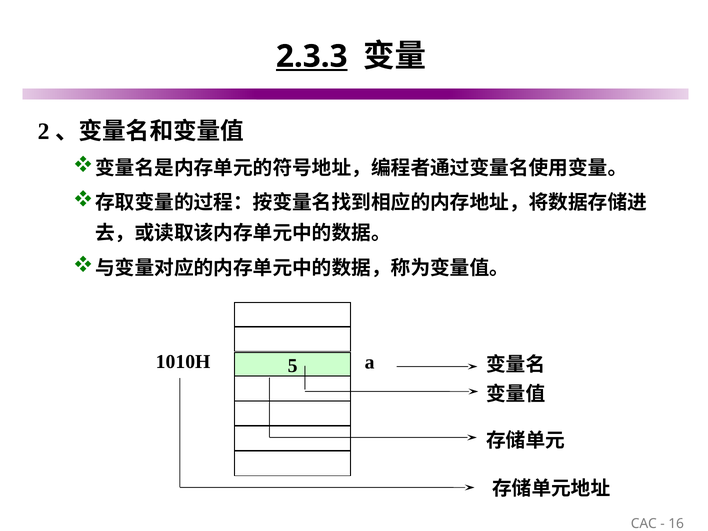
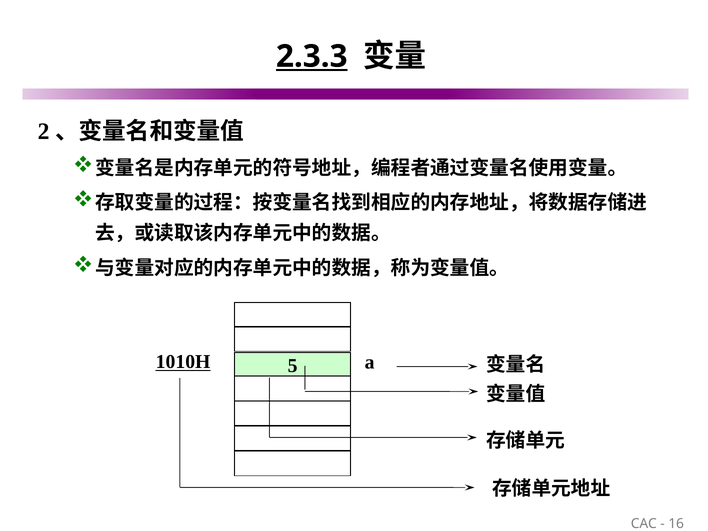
1010H underline: none -> present
